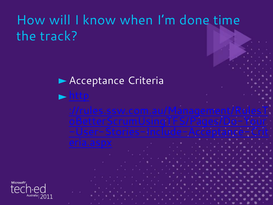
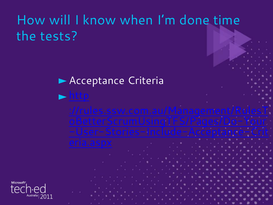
track: track -> tests
